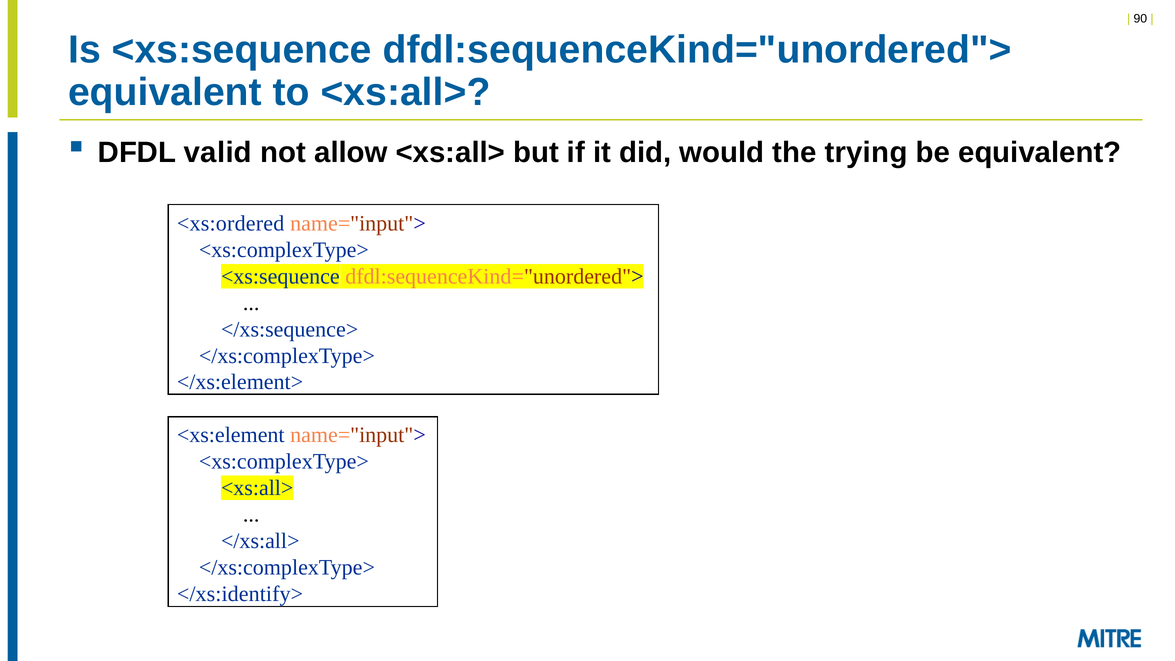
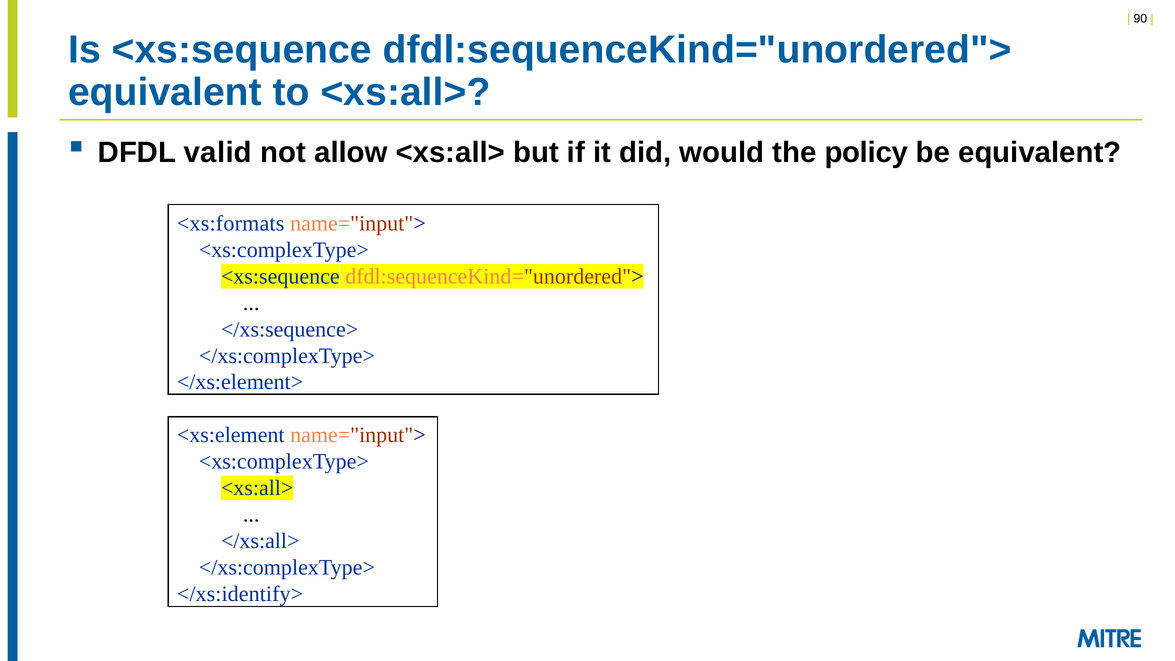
trying: trying -> policy
<xs:ordered: <xs:ordered -> <xs:formats
